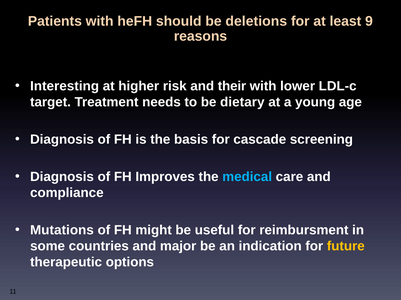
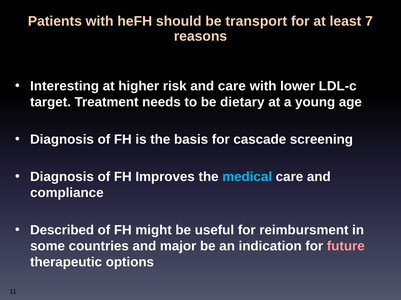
deletions: deletions -> transport
9: 9 -> 7
and their: their -> care
Mutations: Mutations -> Described
future colour: yellow -> pink
